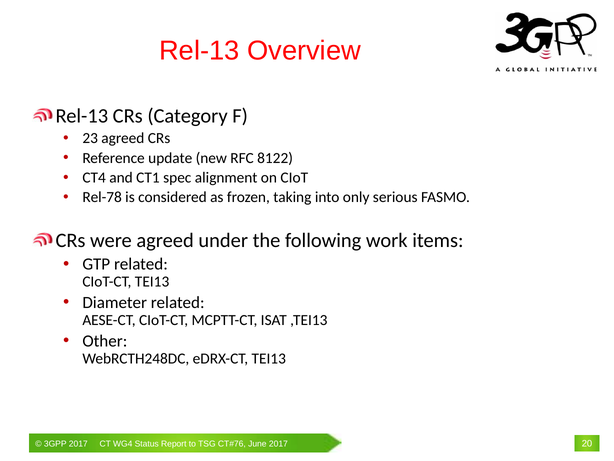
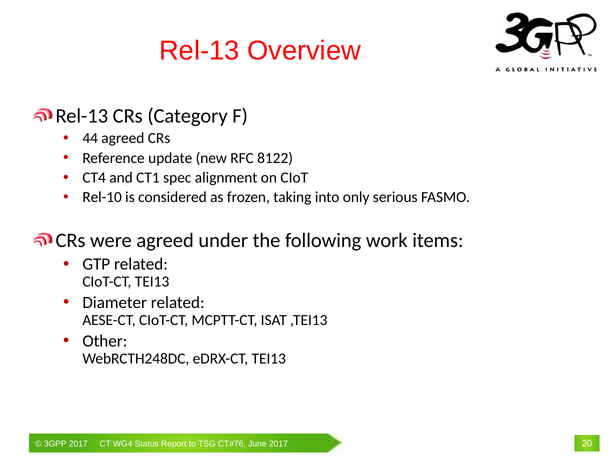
23: 23 -> 44
Rel-78: Rel-78 -> Rel-10
